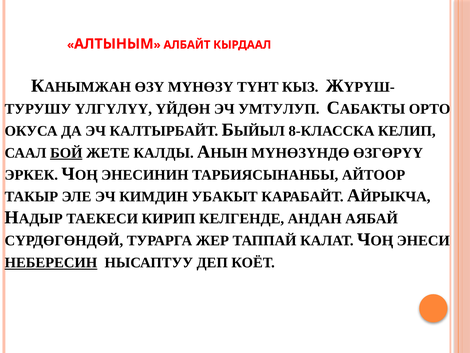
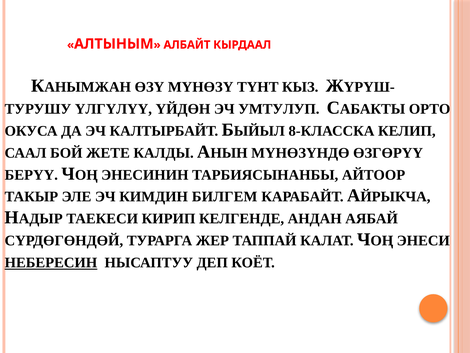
БОЙ underline: present -> none
ЭРКЕК: ЭРКЕК -> БЕРҮҮ
УБАКЫТ: УБАКЫТ -> БИЛГЕМ
